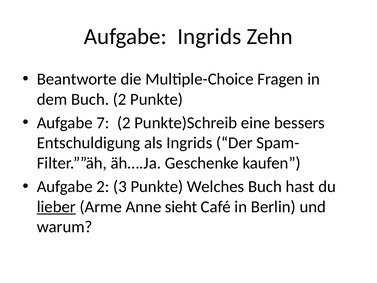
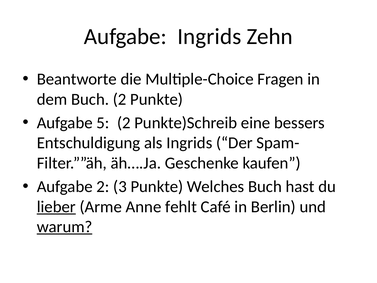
7: 7 -> 5
sieht: sieht -> fehlt
warum underline: none -> present
